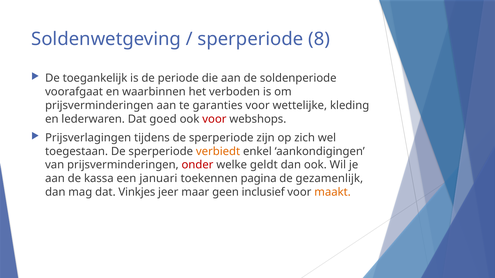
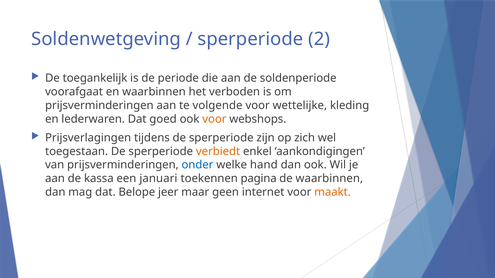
8: 8 -> 2
garanties: garanties -> volgende
voor at (214, 119) colour: red -> orange
onder colour: red -> blue
geldt: geldt -> hand
de gezamenlijk: gezamenlijk -> waarbinnen
Vinkjes: Vinkjes -> Belope
inclusief: inclusief -> internet
